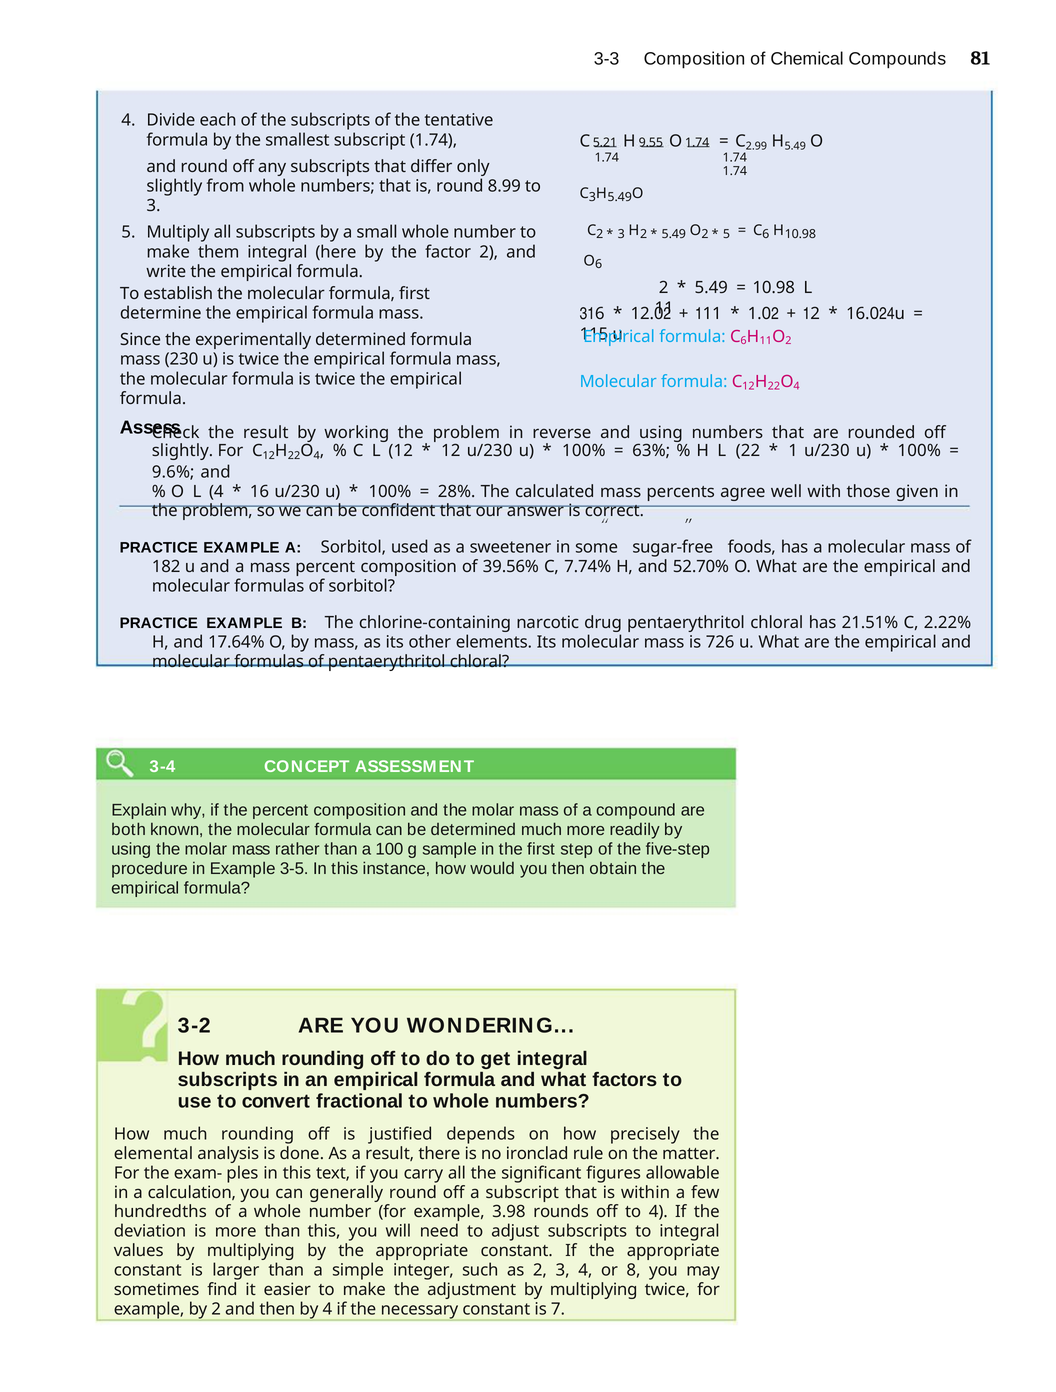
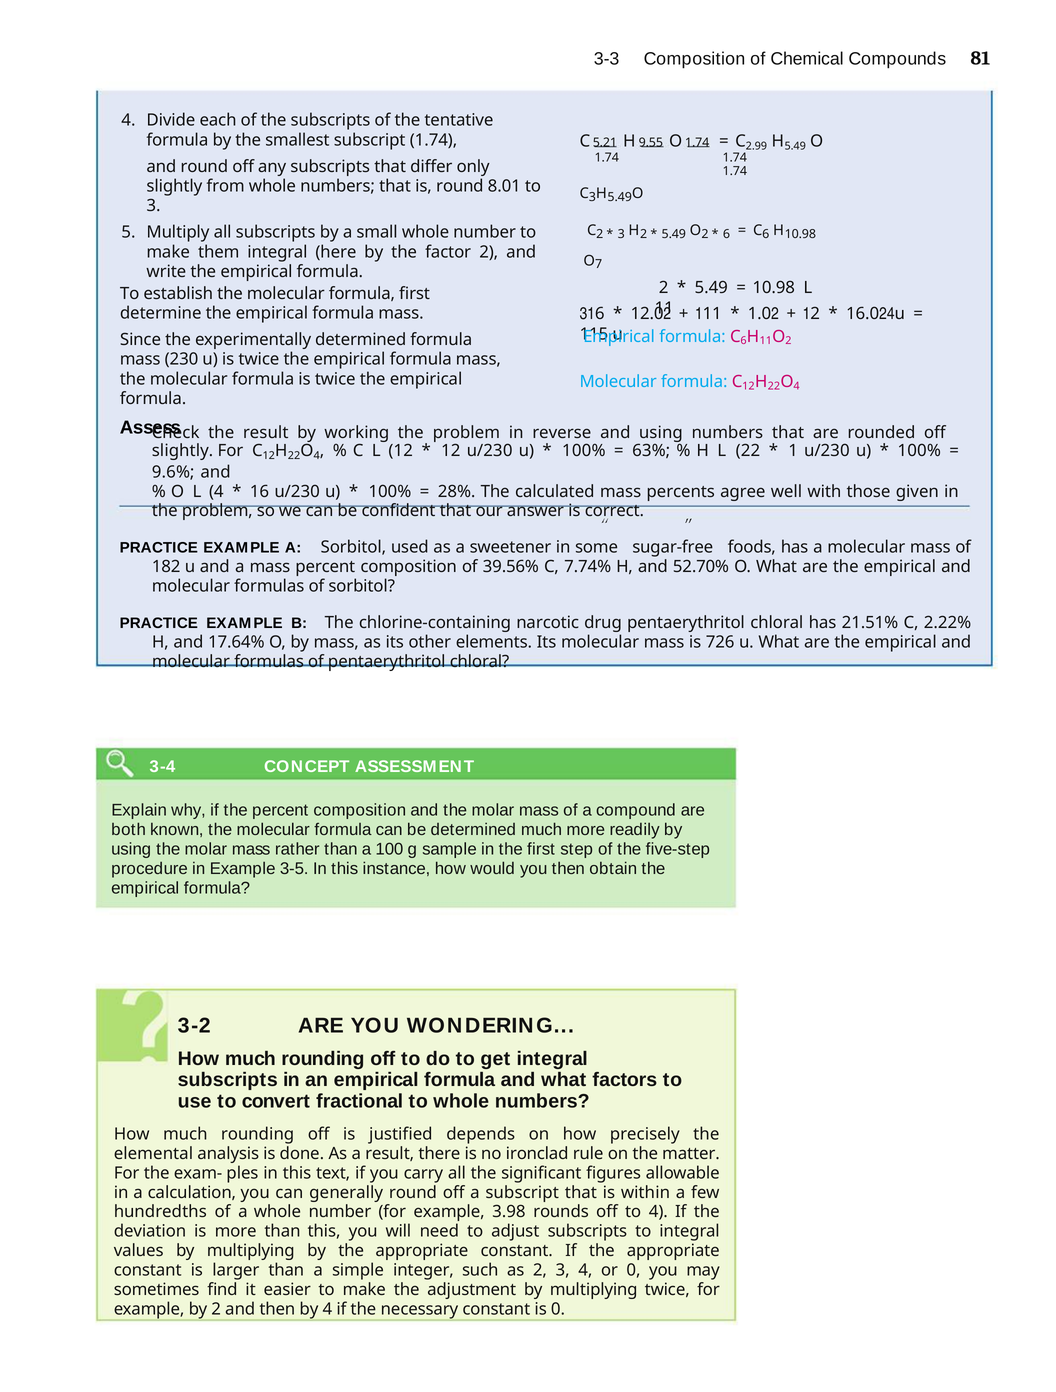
8.99: 8.99 -> 8.01
5 at (726, 234): 5 -> 6
O 6: 6 -> 7
or 8: 8 -> 0
is 7: 7 -> 0
